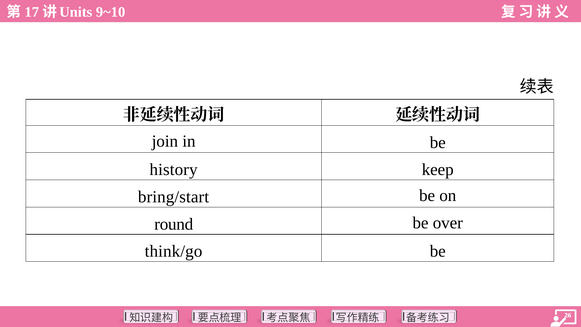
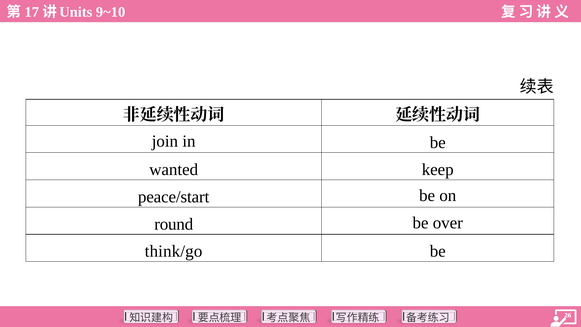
history: history -> wanted
bring/start: bring/start -> peace/start
